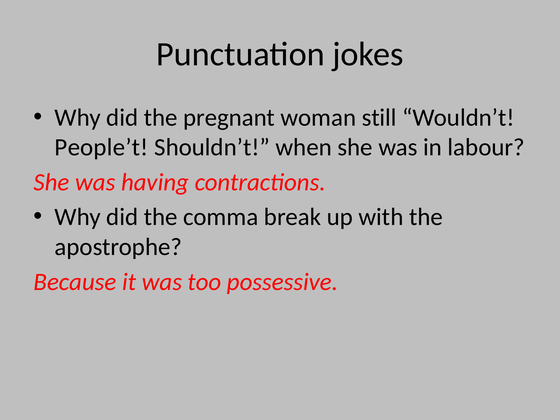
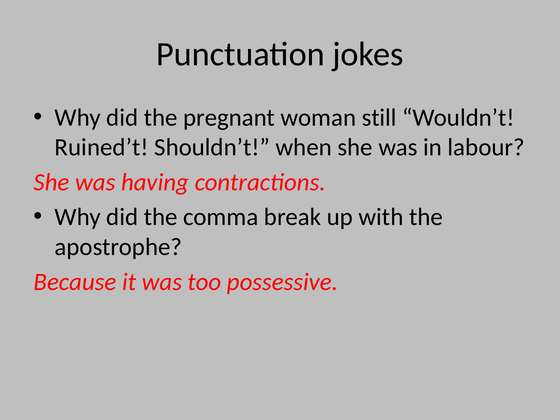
People’t: People’t -> Ruined’t
